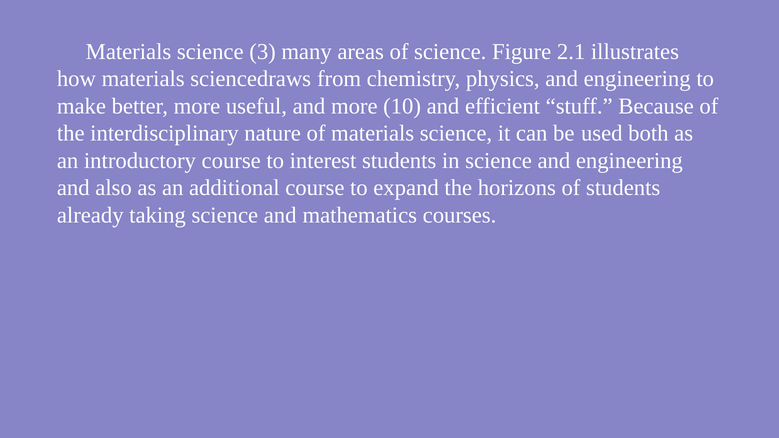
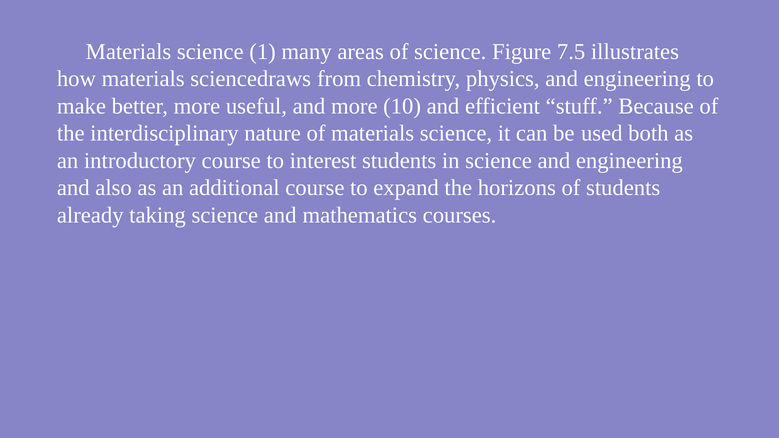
3: 3 -> 1
2.1: 2.1 -> 7.5
